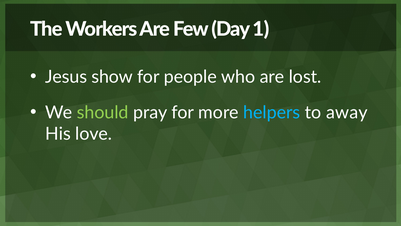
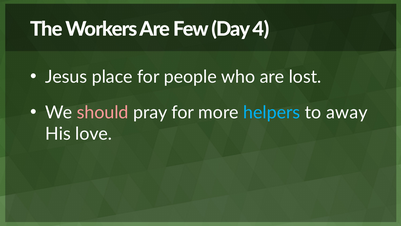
1: 1 -> 4
show: show -> place
should colour: light green -> pink
